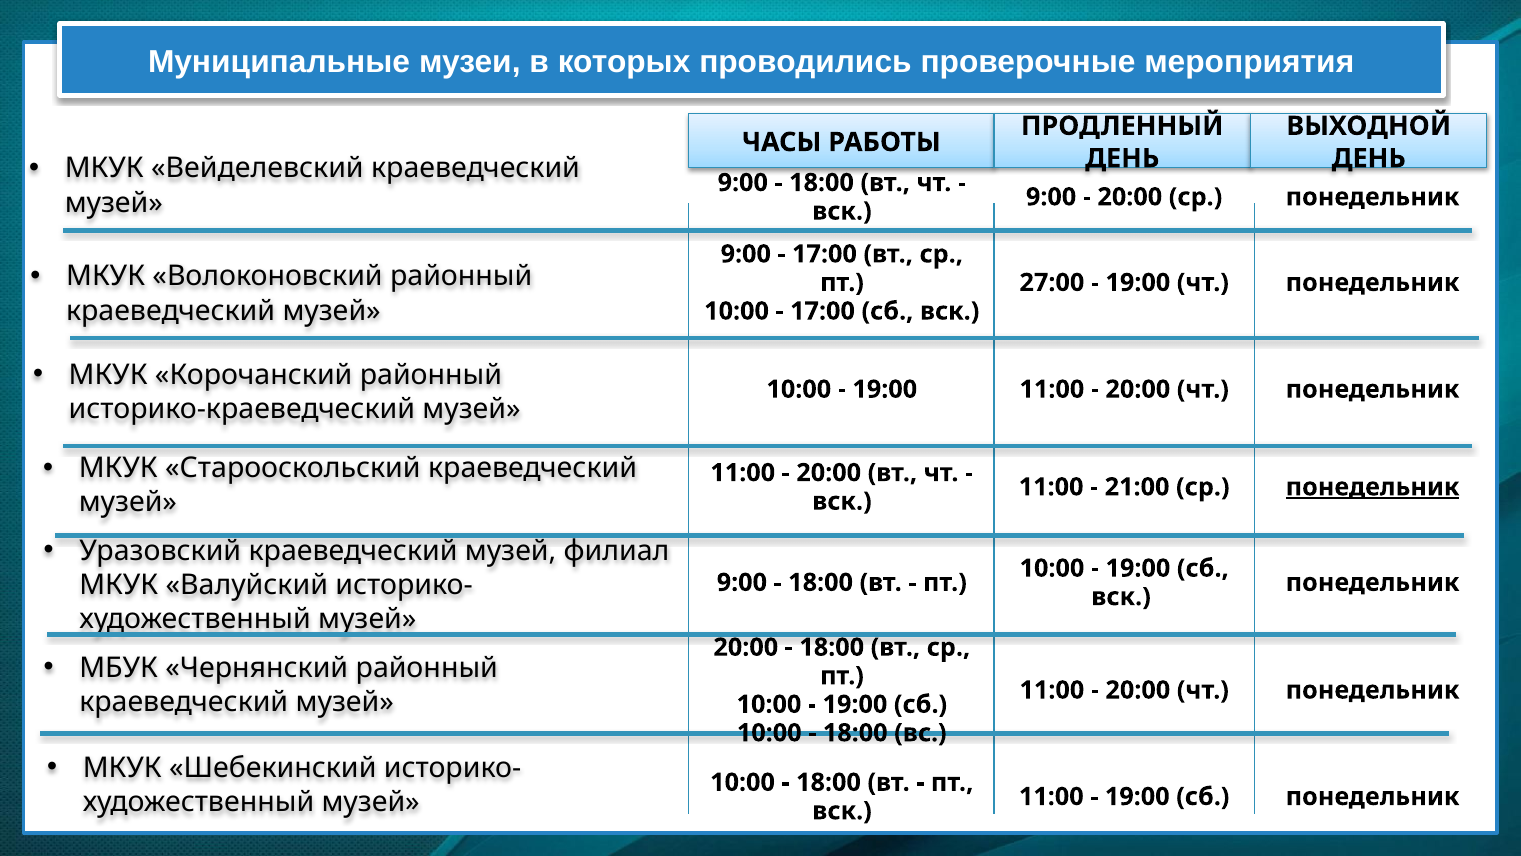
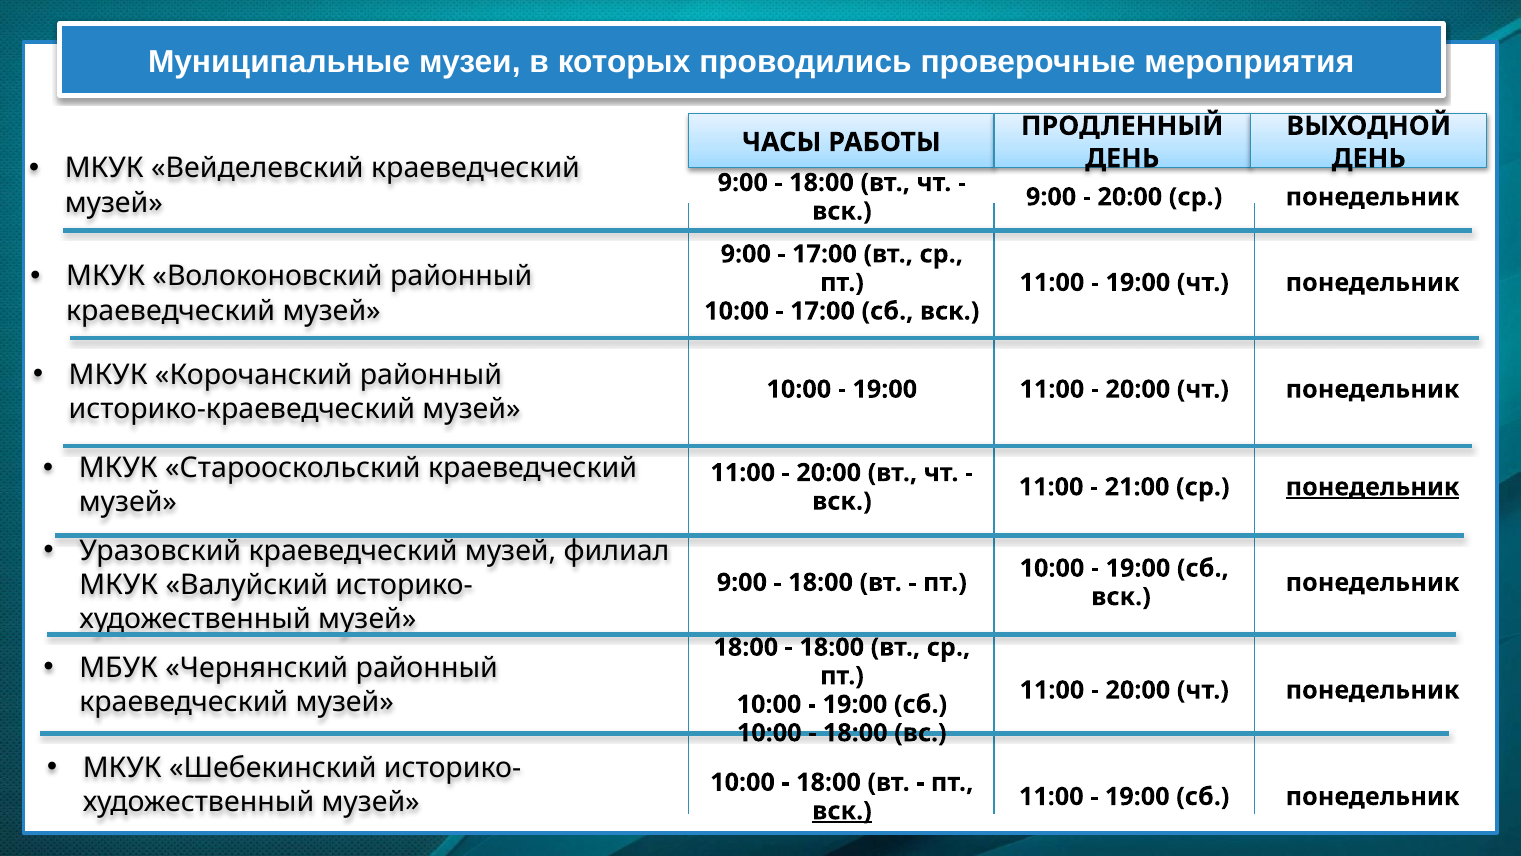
27:00 at (1052, 282): 27:00 -> 11:00
20:00 at (746, 647): 20:00 -> 18:00
вск at (842, 811) underline: none -> present
